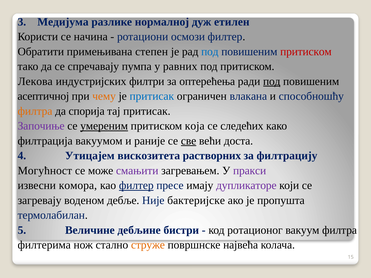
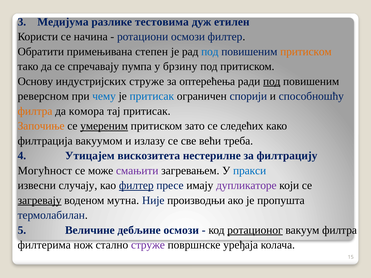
нормалној: нормалној -> тестовима
притиском at (306, 52) colour: red -> orange
равних: равних -> брзину
Лекова: Лекова -> Основу
индустријских филтри: филтри -> струже
асептичној: асептичној -> реверсном
чему colour: orange -> blue
влакана: влакана -> спорији
спорија: спорија -> комора
Започиње colour: purple -> orange
која: која -> зато
раније: раније -> излазу
све underline: present -> none
доста: доста -> треба
растворних: растворних -> нестерилне
пракси colour: purple -> blue
комора: комора -> случају
загревају underline: none -> present
дебље: дебље -> мутна
бактеријске: бактеријске -> производњи
дебљине бистри: бистри -> осмози
ротационог underline: none -> present
струже at (148, 245) colour: orange -> purple
највећа: највећа -> уређаја
